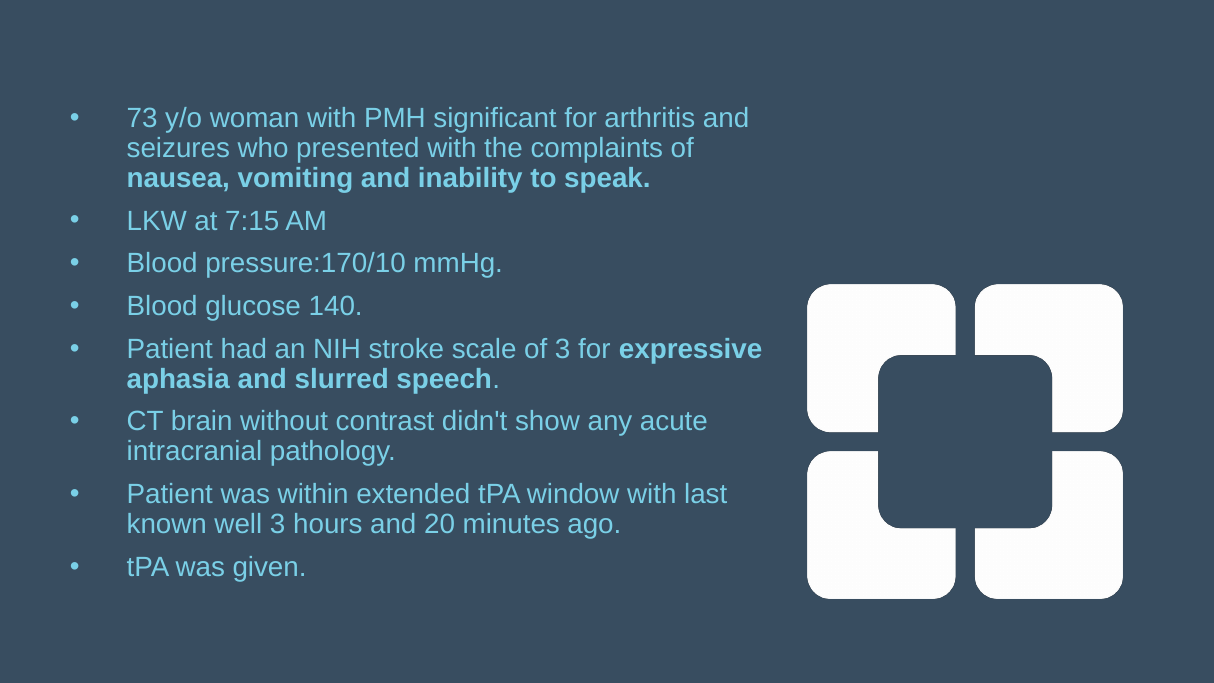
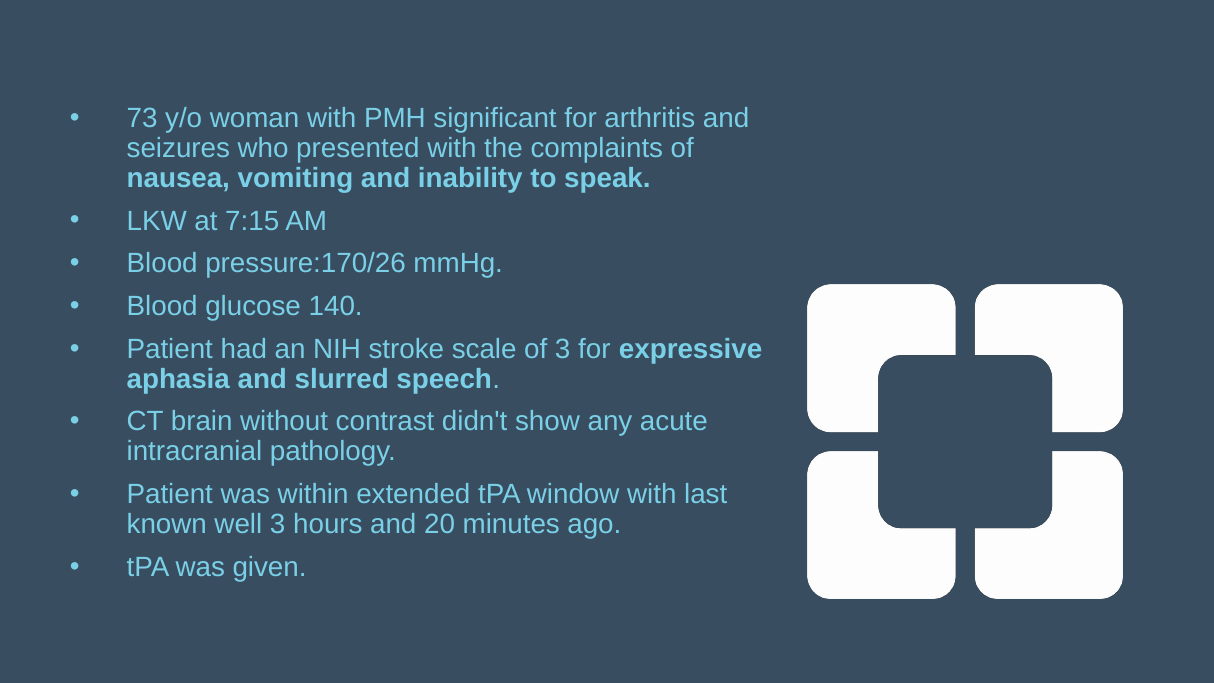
pressure:170/10: pressure:170/10 -> pressure:170/26
